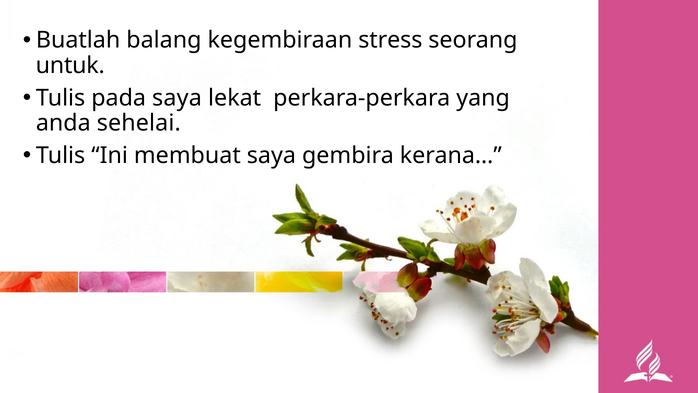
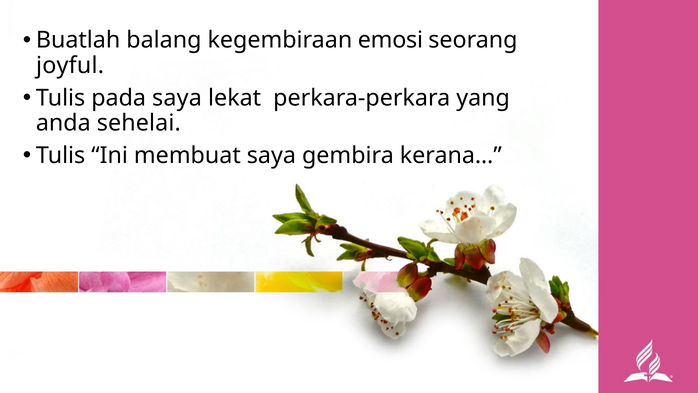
stress: stress -> emosi
untuk: untuk -> joyful
